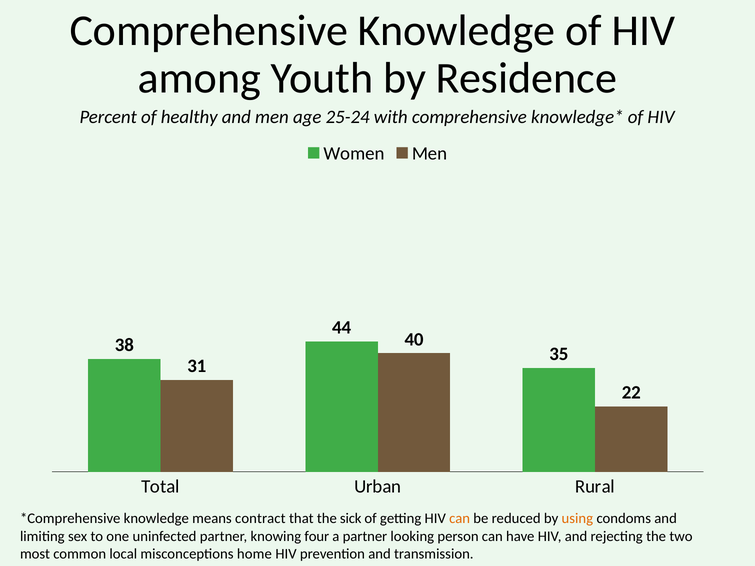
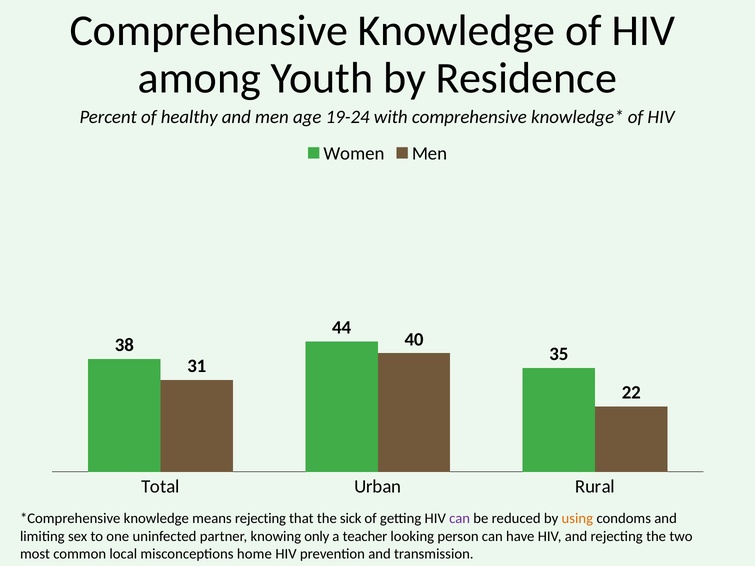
25-24: 25-24 -> 19-24
means contract: contract -> rejecting
can at (460, 519) colour: orange -> purple
four: four -> only
a partner: partner -> teacher
